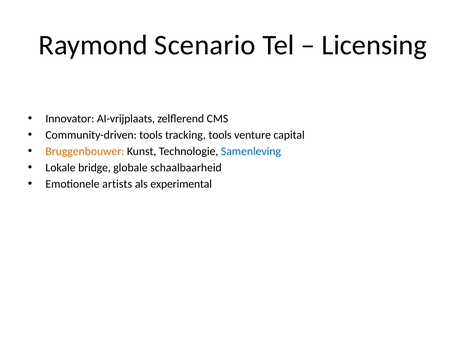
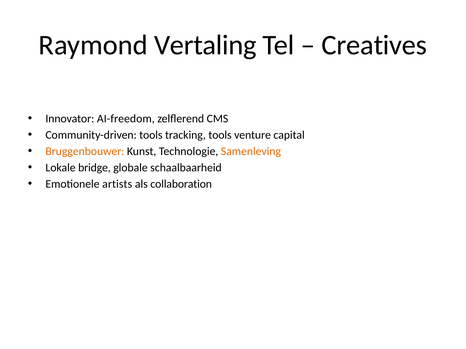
Scenario: Scenario -> Vertaling
Licensing: Licensing -> Creatives
AI-vrijplaats: AI-vrijplaats -> AI-freedom
Samenleving colour: blue -> orange
experimental: experimental -> collaboration
